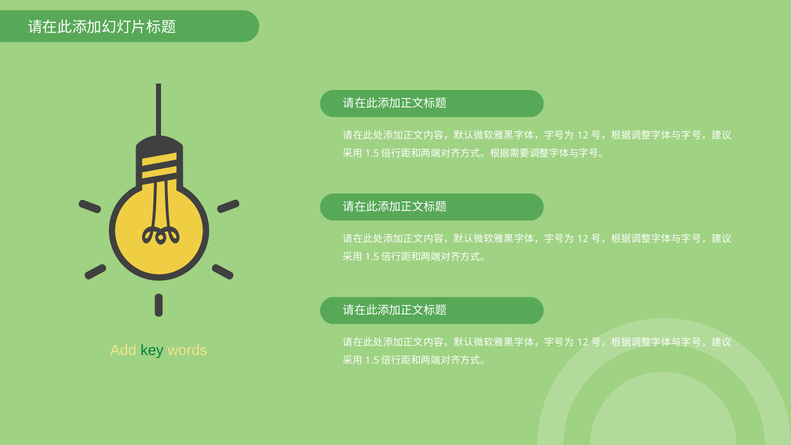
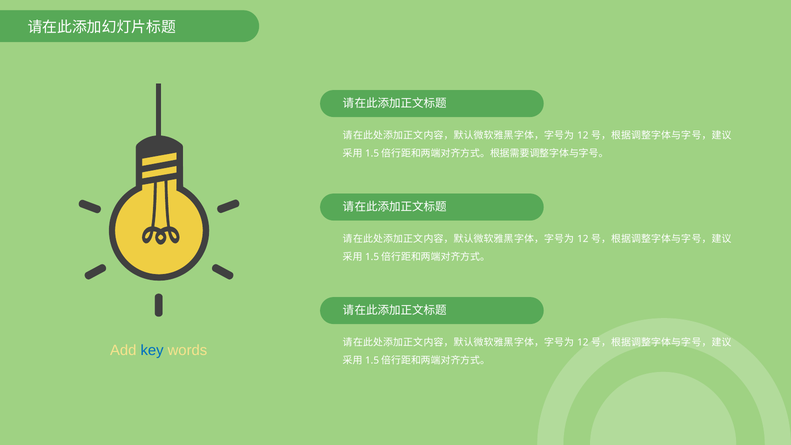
key colour: green -> blue
